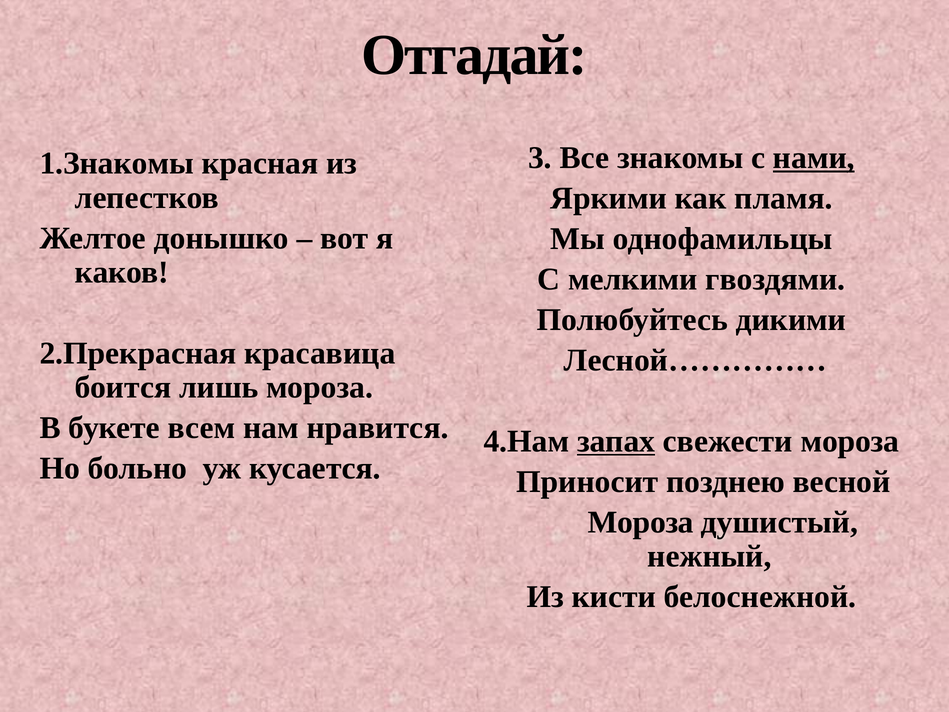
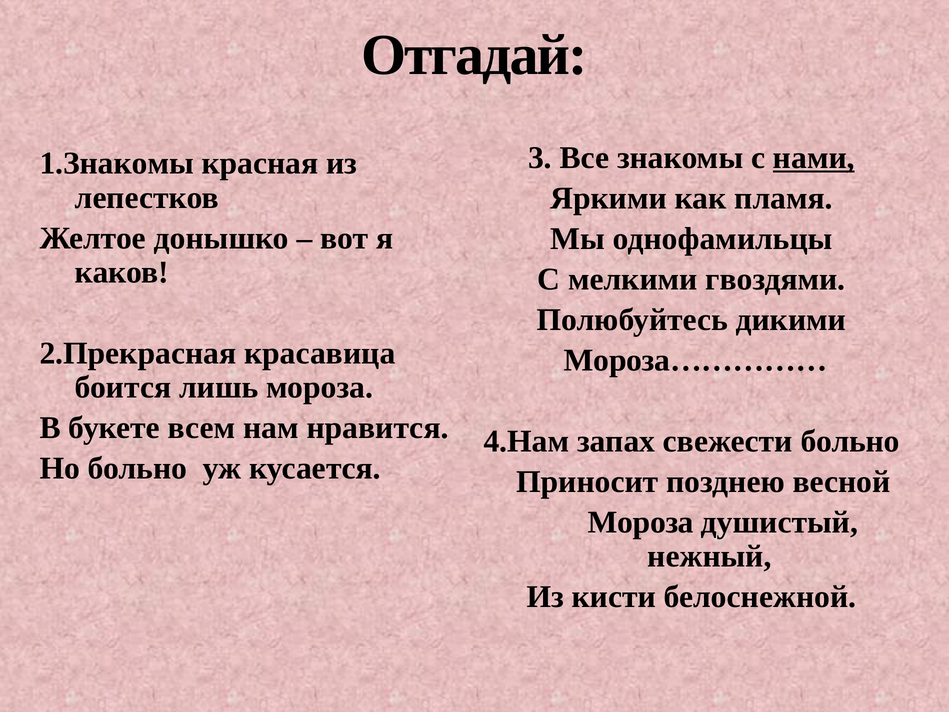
Лесной……………: Лесной…………… -> Мороза……………
запах underline: present -> none
свежести мороза: мороза -> больно
